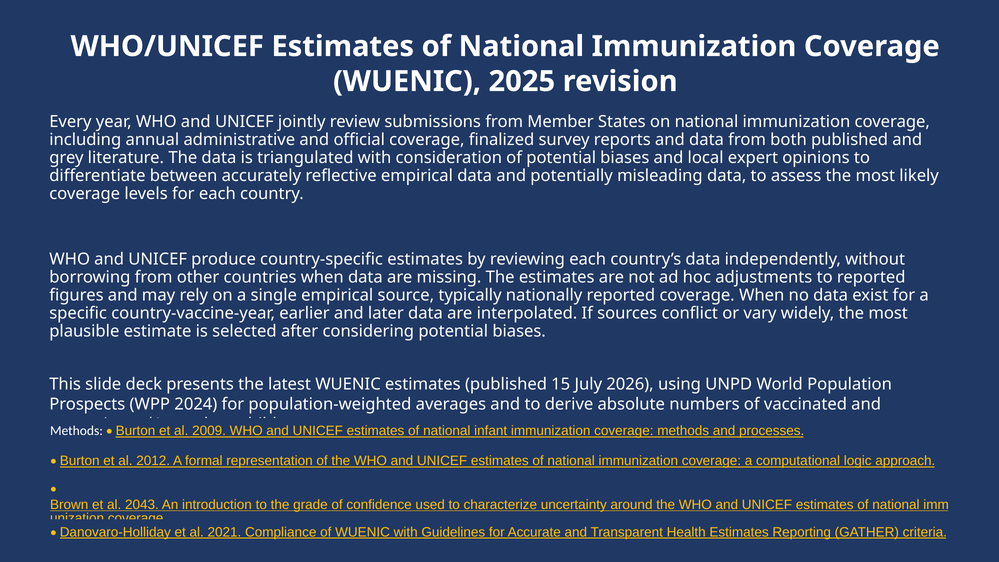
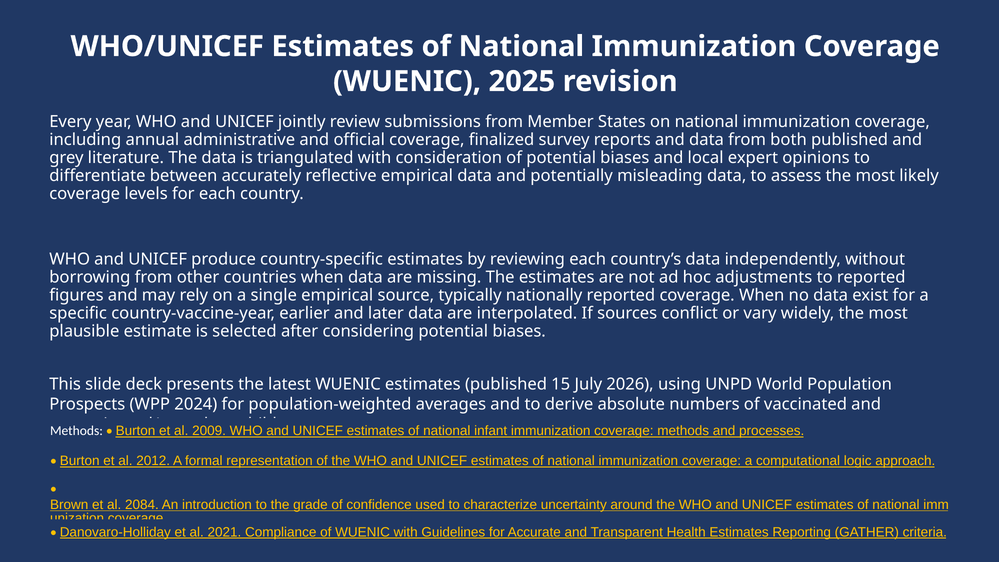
2043: 2043 -> 2084
